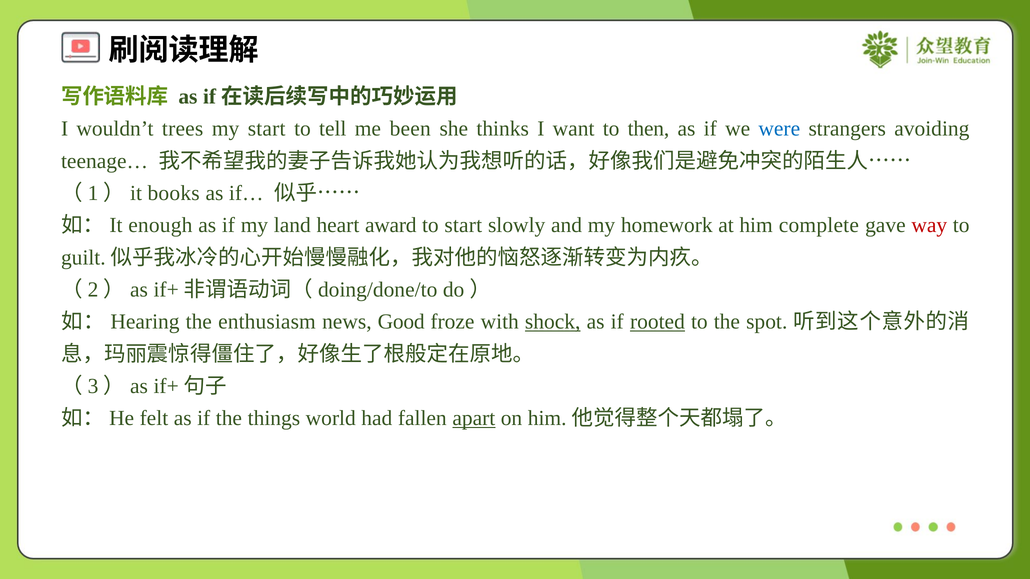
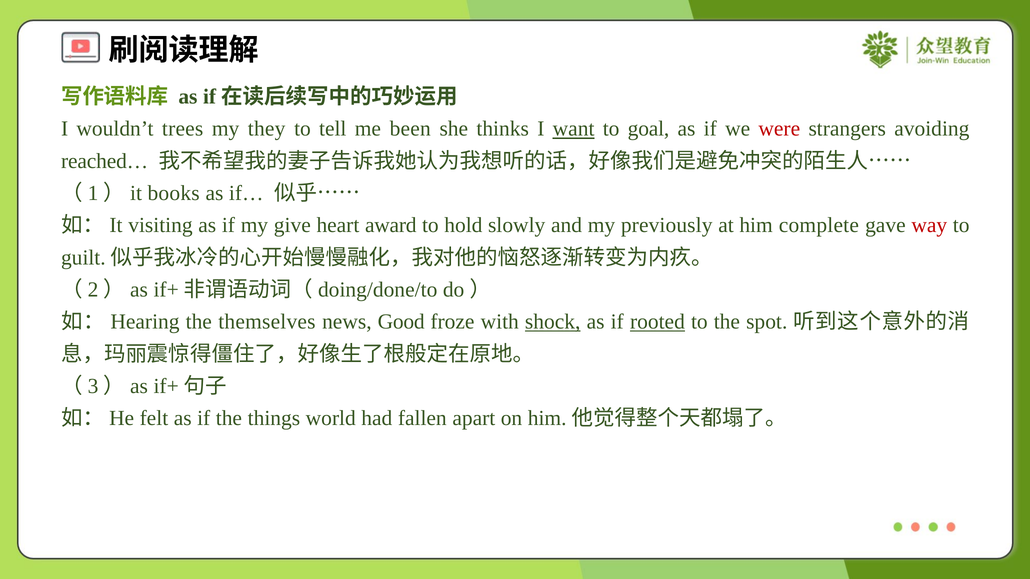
my start: start -> they
want underline: none -> present
then: then -> goal
were colour: blue -> red
teenage…: teenage… -> reached…
enough: enough -> visiting
land: land -> give
to start: start -> hold
homework: homework -> previously
enthusiasm: enthusiasm -> themselves
apart underline: present -> none
